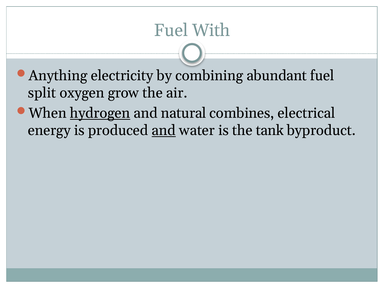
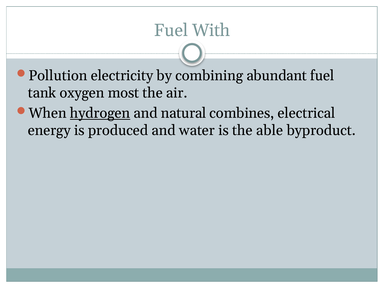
Anything: Anything -> Pollution
split: split -> tank
grow: grow -> most
and at (164, 130) underline: present -> none
tank: tank -> able
